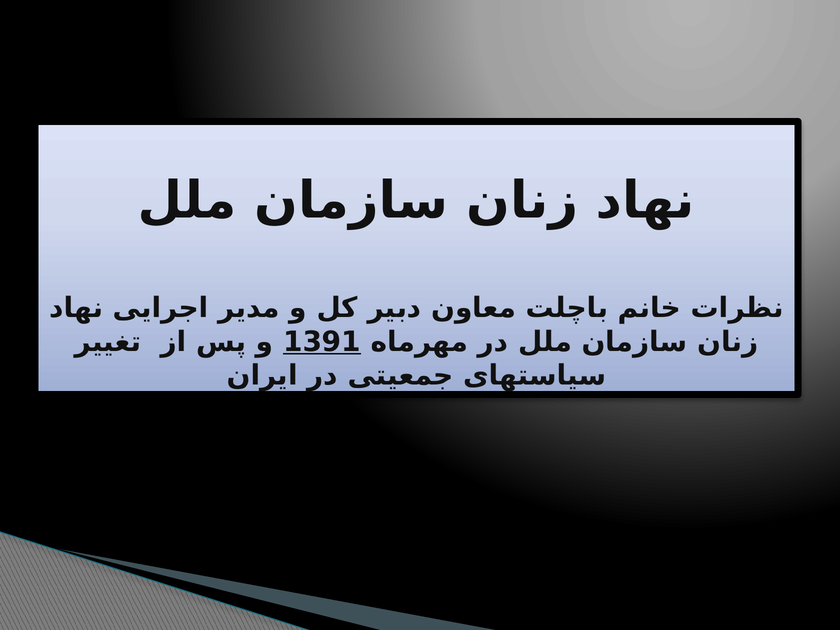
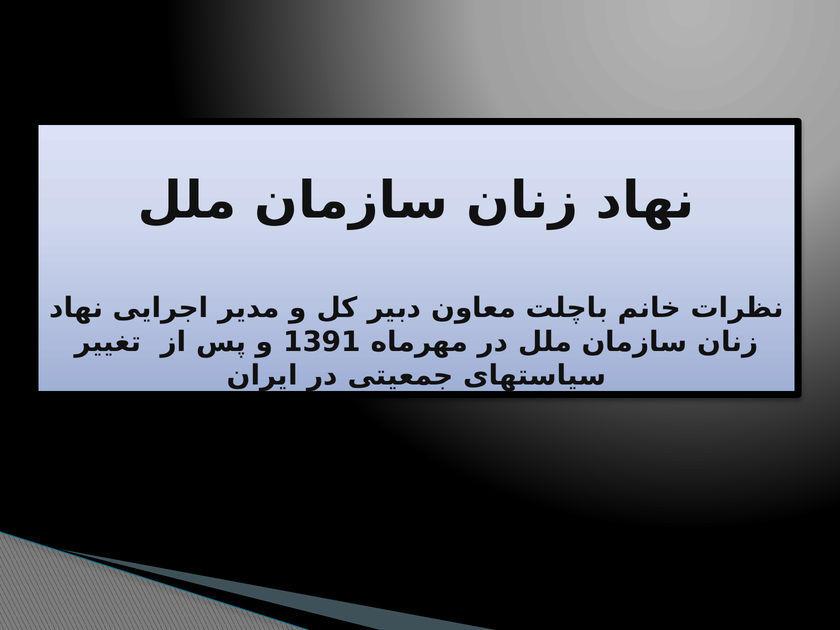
1391 underline: present -> none
